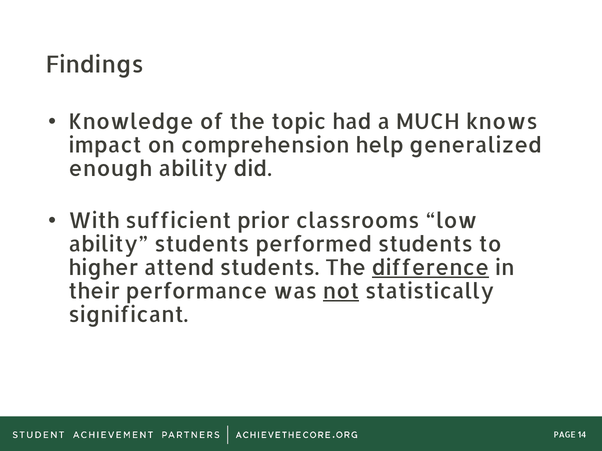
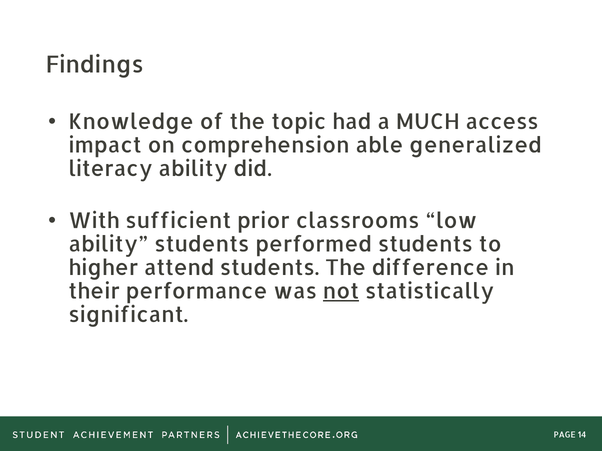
knows: knows -> access
help: help -> able
enough: enough -> literacy
difference underline: present -> none
